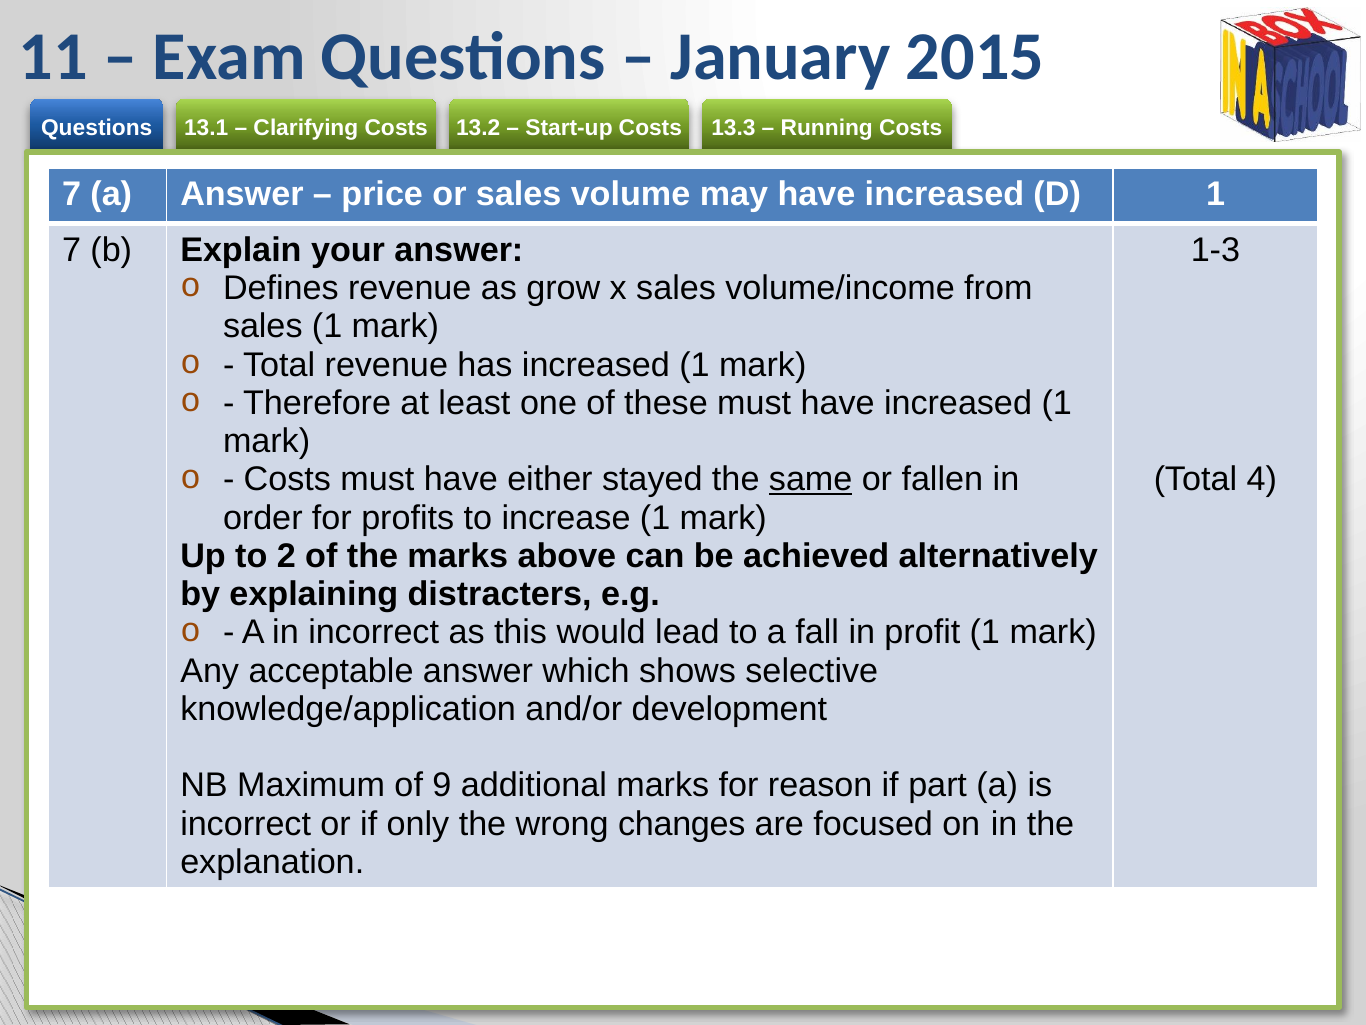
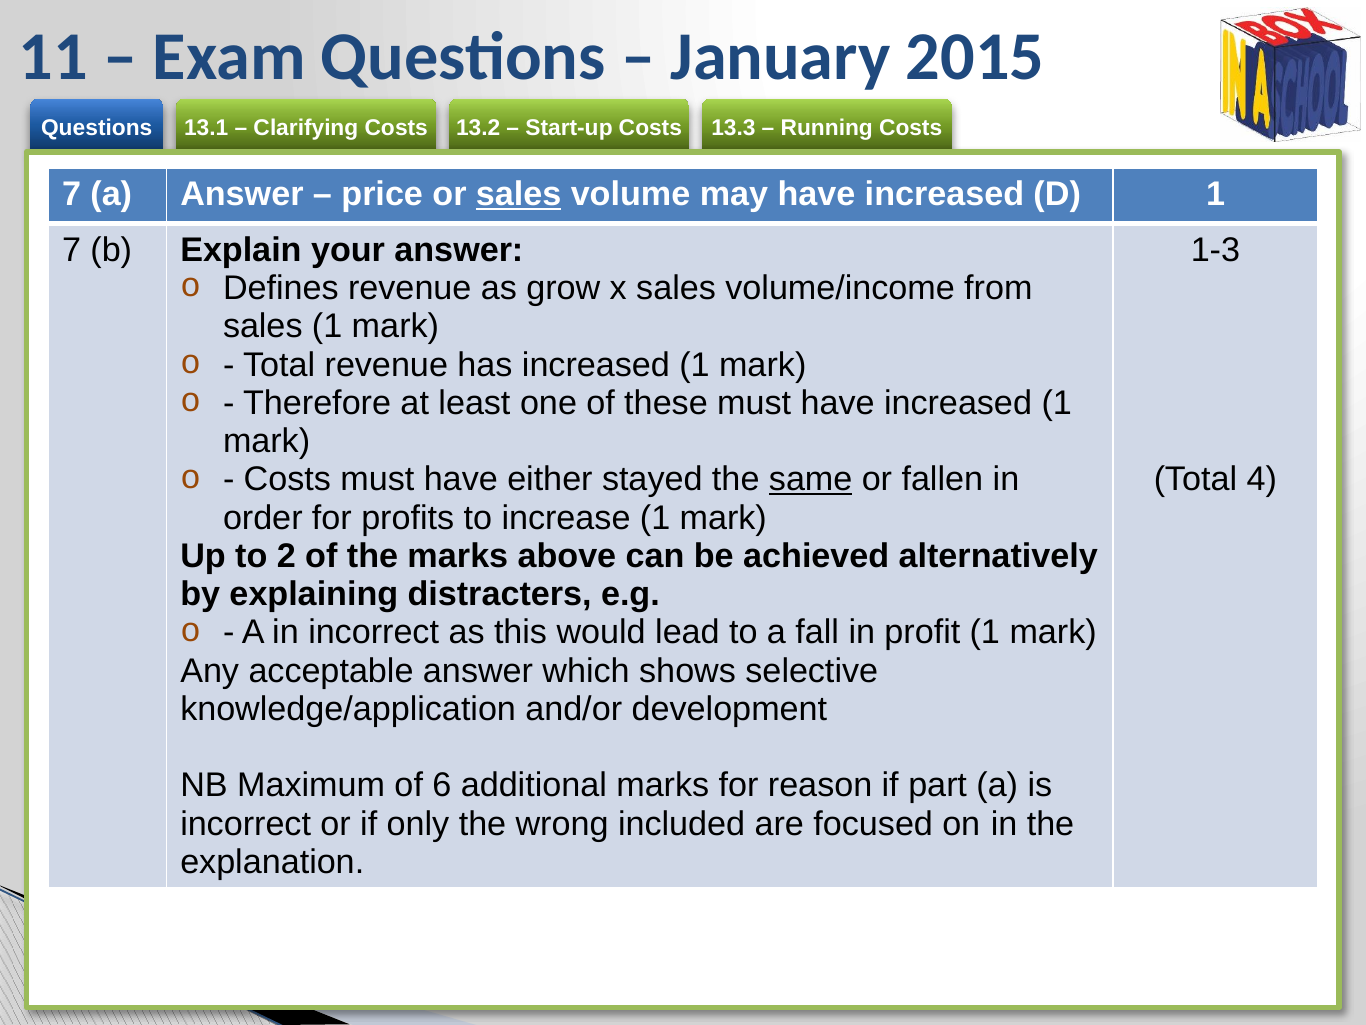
sales at (519, 195) underline: none -> present
9: 9 -> 6
changes: changes -> included
